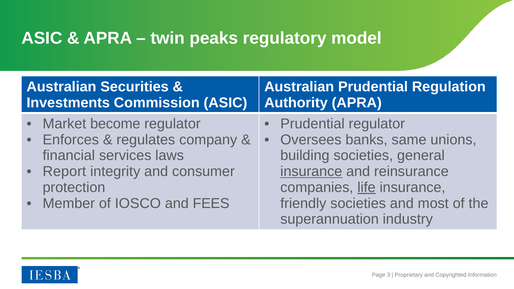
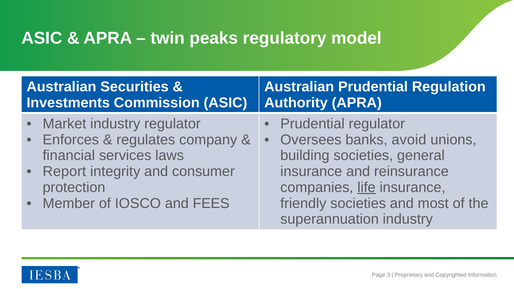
Market become: become -> industry
same: same -> avoid
insurance at (311, 172) underline: present -> none
